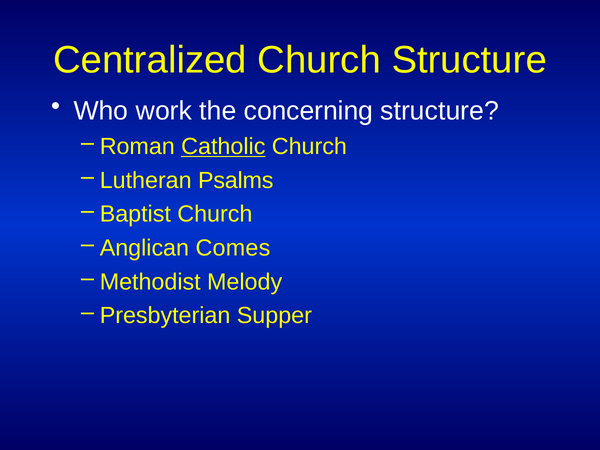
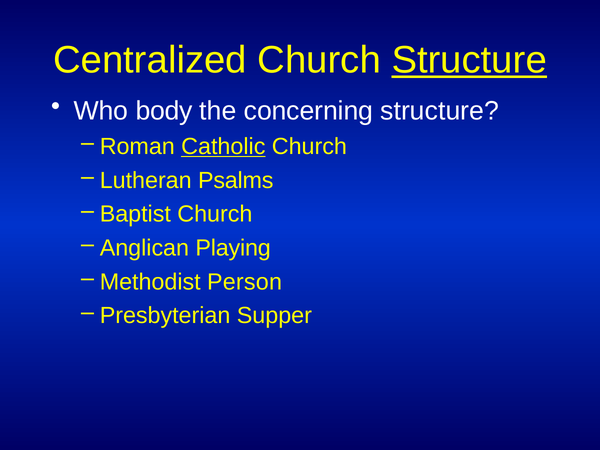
Structure at (469, 60) underline: none -> present
work: work -> body
Comes: Comes -> Playing
Melody: Melody -> Person
